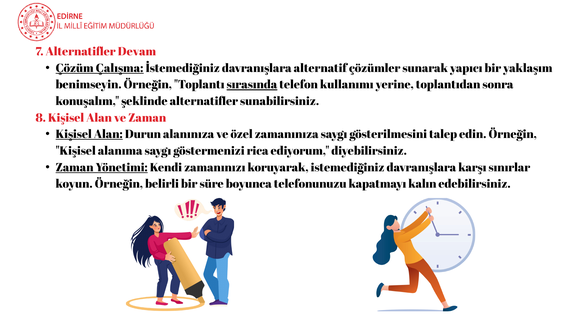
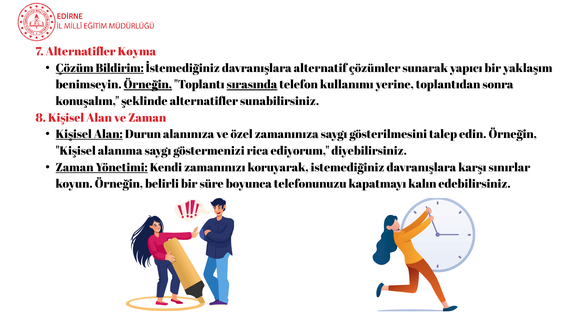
Devam: Devam -> Koyma
Çalışma: Çalışma -> Bildirim
Örneğin at (148, 85) underline: none -> present
